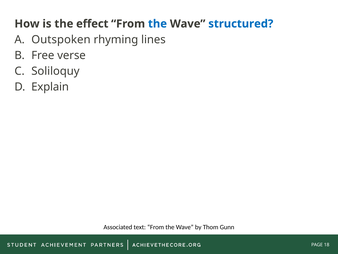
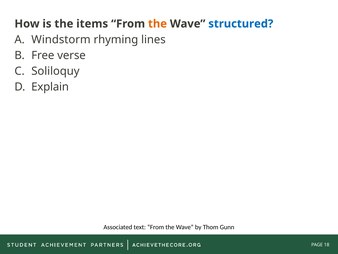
effect: effect -> items
the at (157, 24) colour: blue -> orange
Outspoken: Outspoken -> Windstorm
